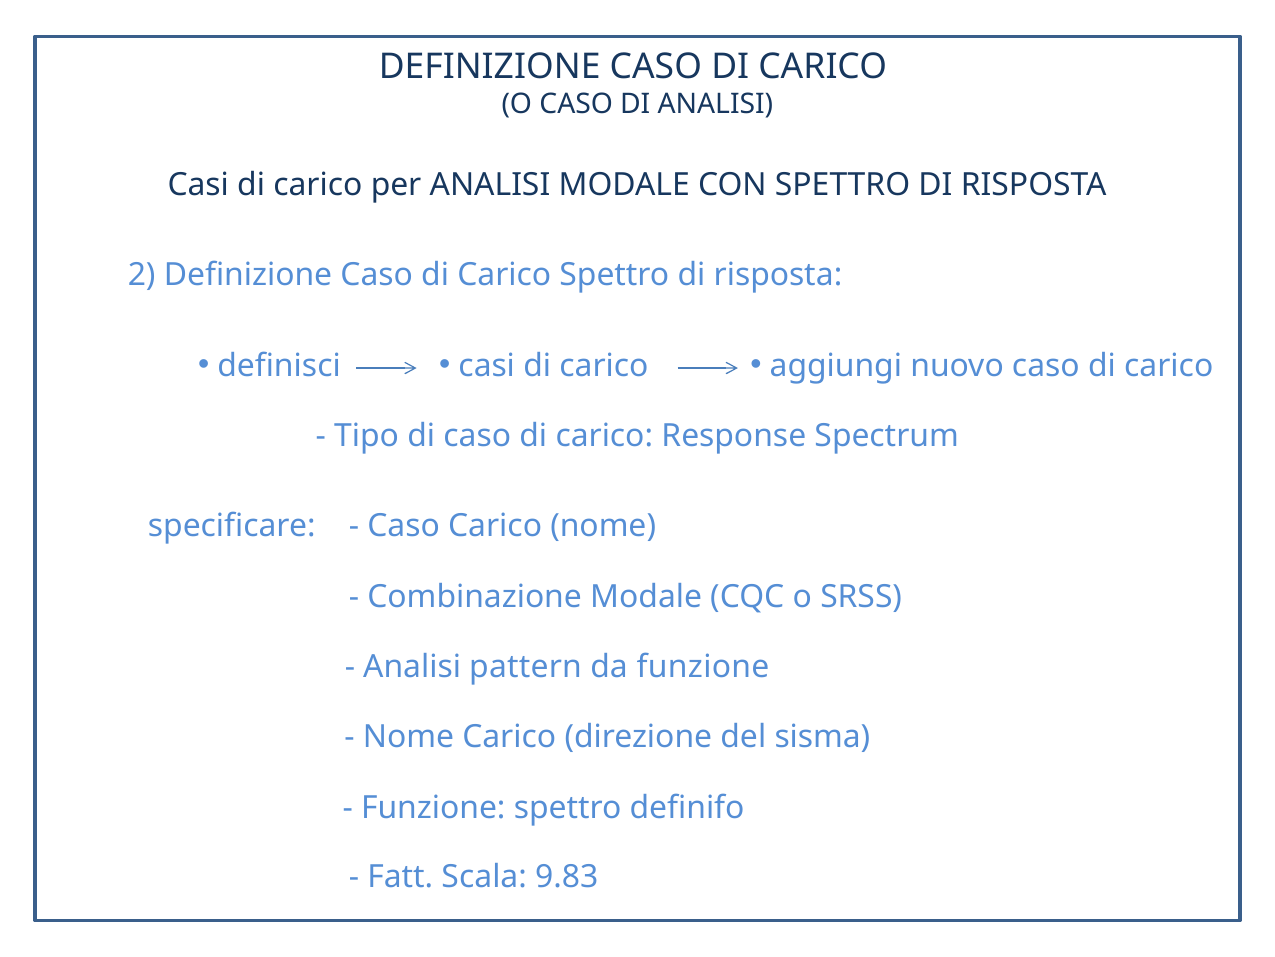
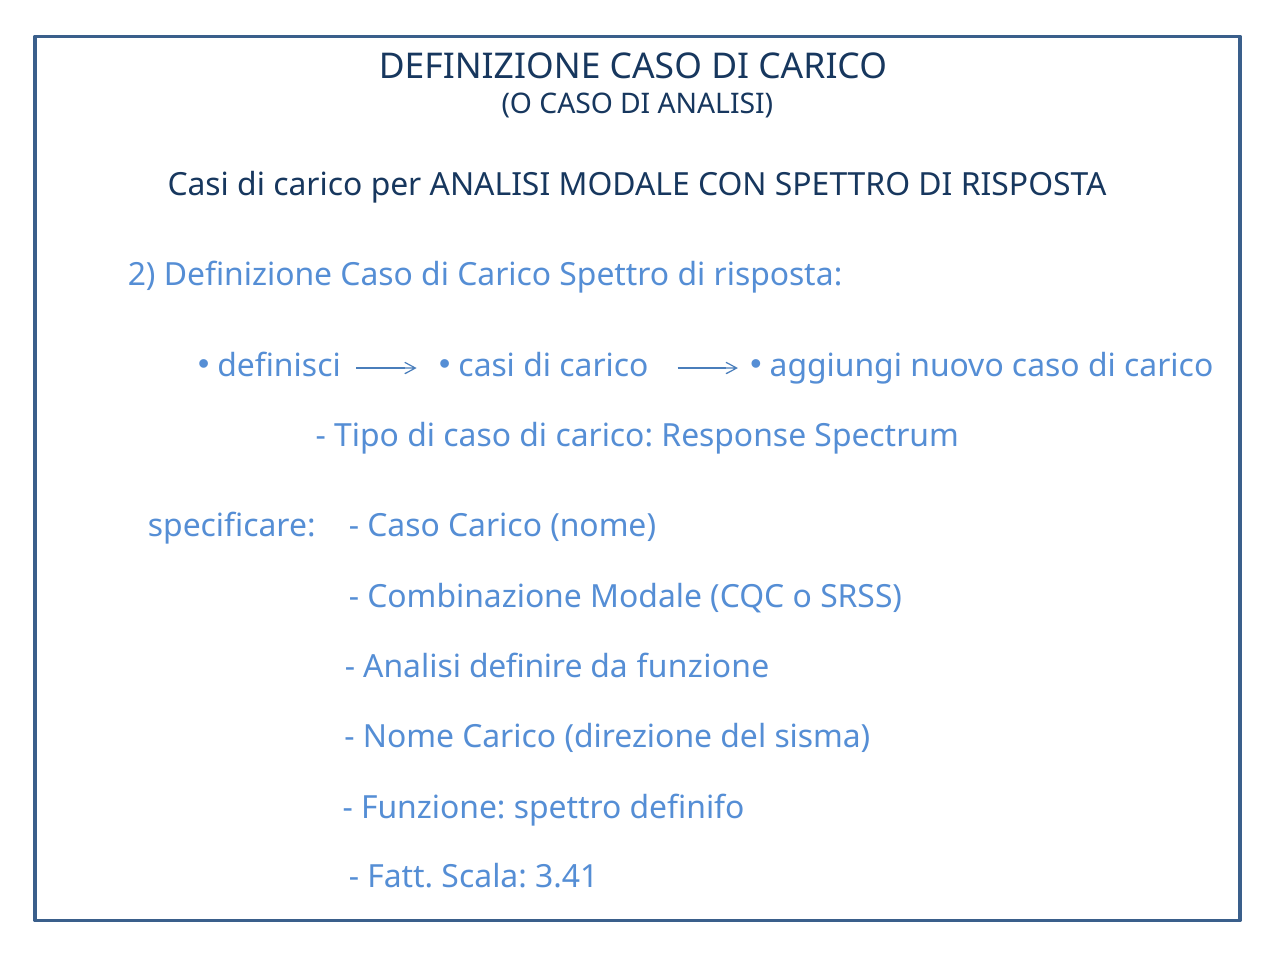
pattern: pattern -> definire
9.83: 9.83 -> 3.41
